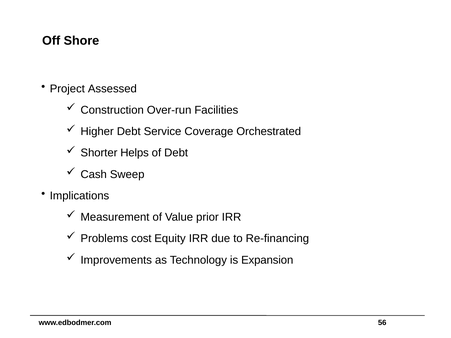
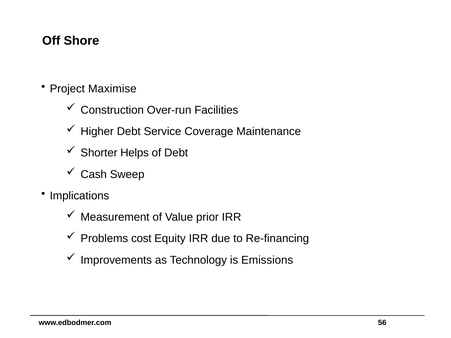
Assessed: Assessed -> Maximise
Orchestrated: Orchestrated -> Maintenance
Expansion: Expansion -> Emissions
